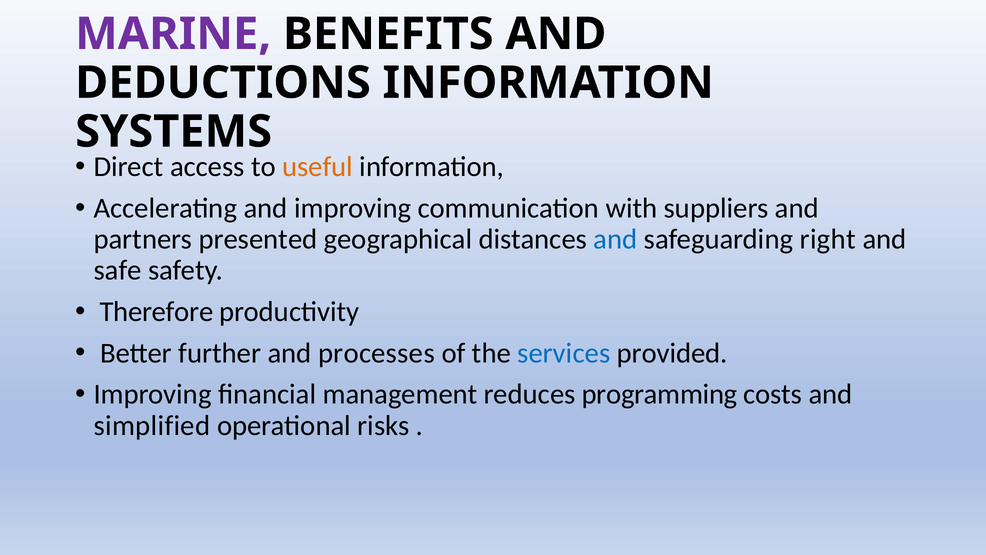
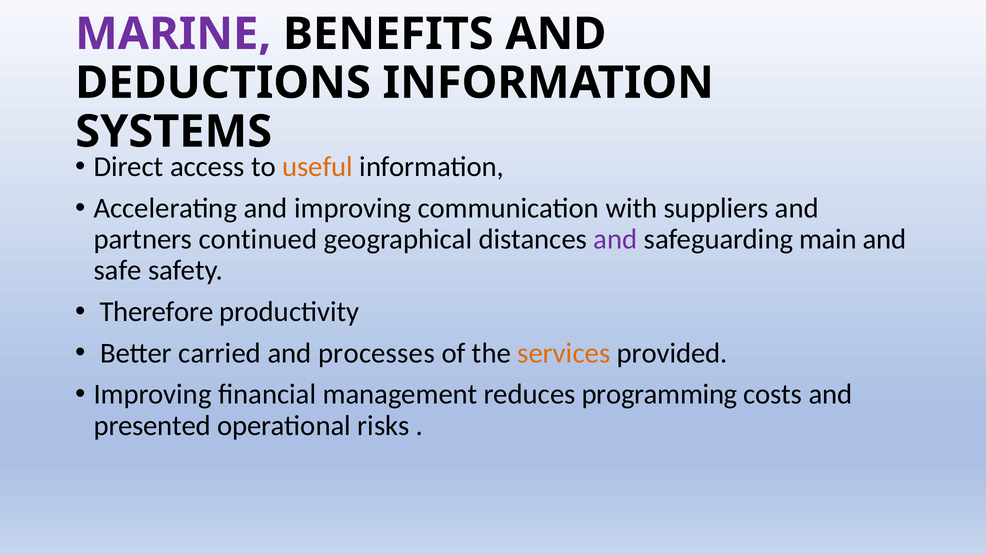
presented: presented -> continued
and at (615, 239) colour: blue -> purple
right: right -> main
further: further -> carried
services colour: blue -> orange
simplified: simplified -> presented
